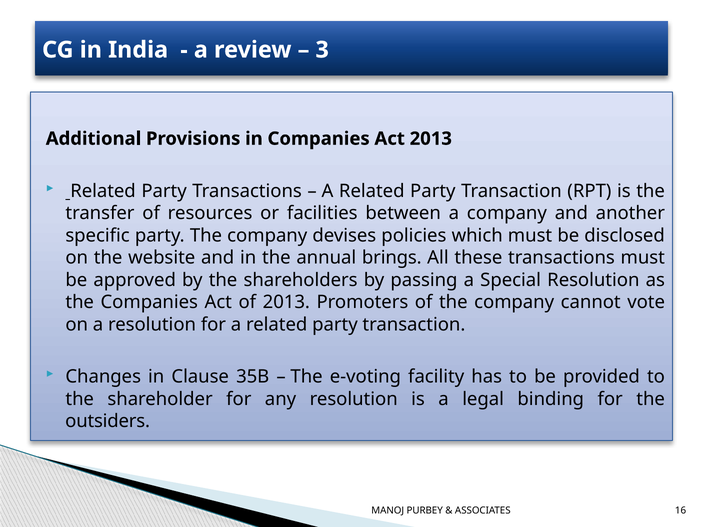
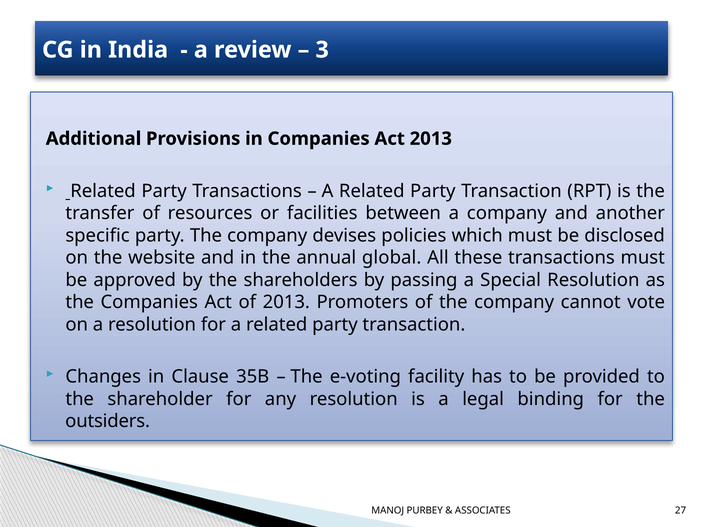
brings: brings -> global
16: 16 -> 27
